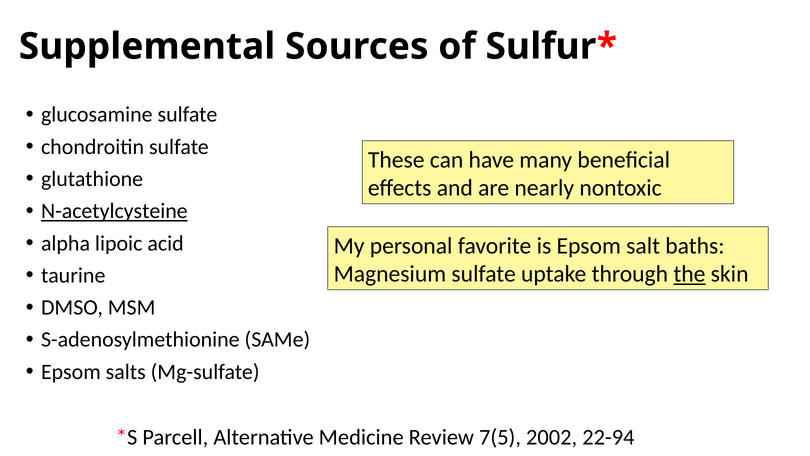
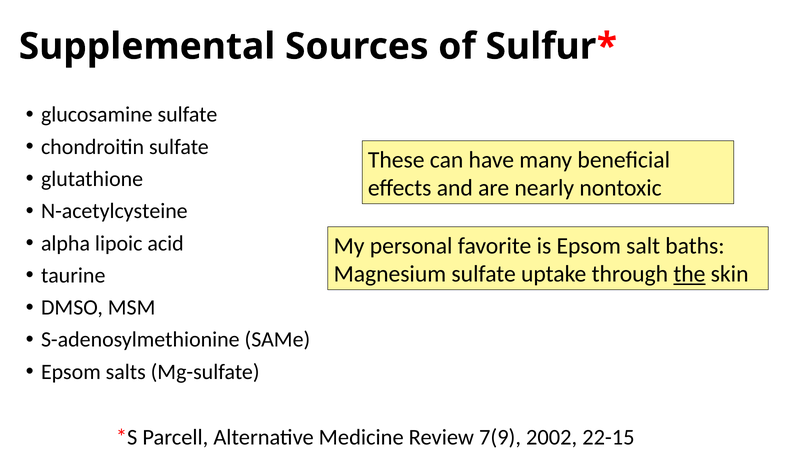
N-acetylcysteine underline: present -> none
7(5: 7(5 -> 7(9
22-94: 22-94 -> 22-15
